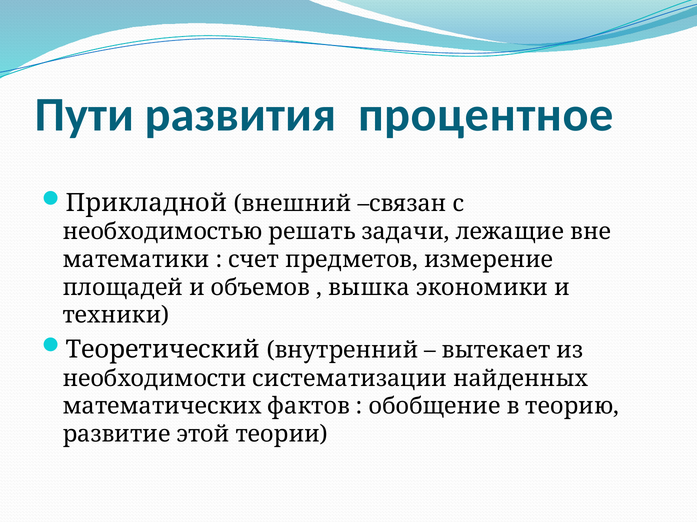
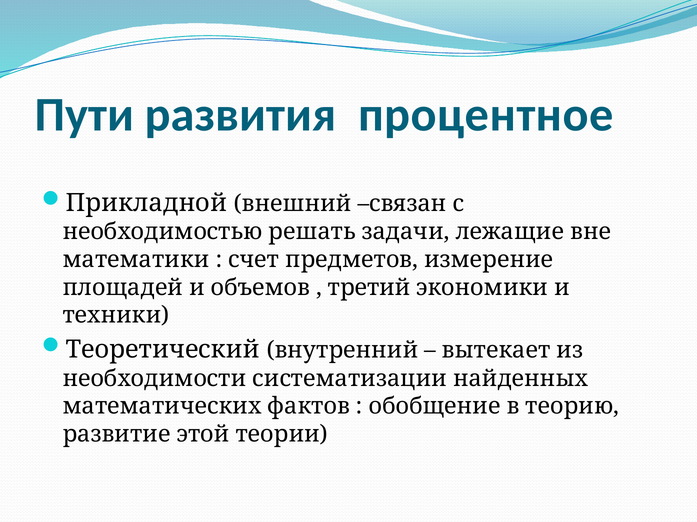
вышка: вышка -> третий
